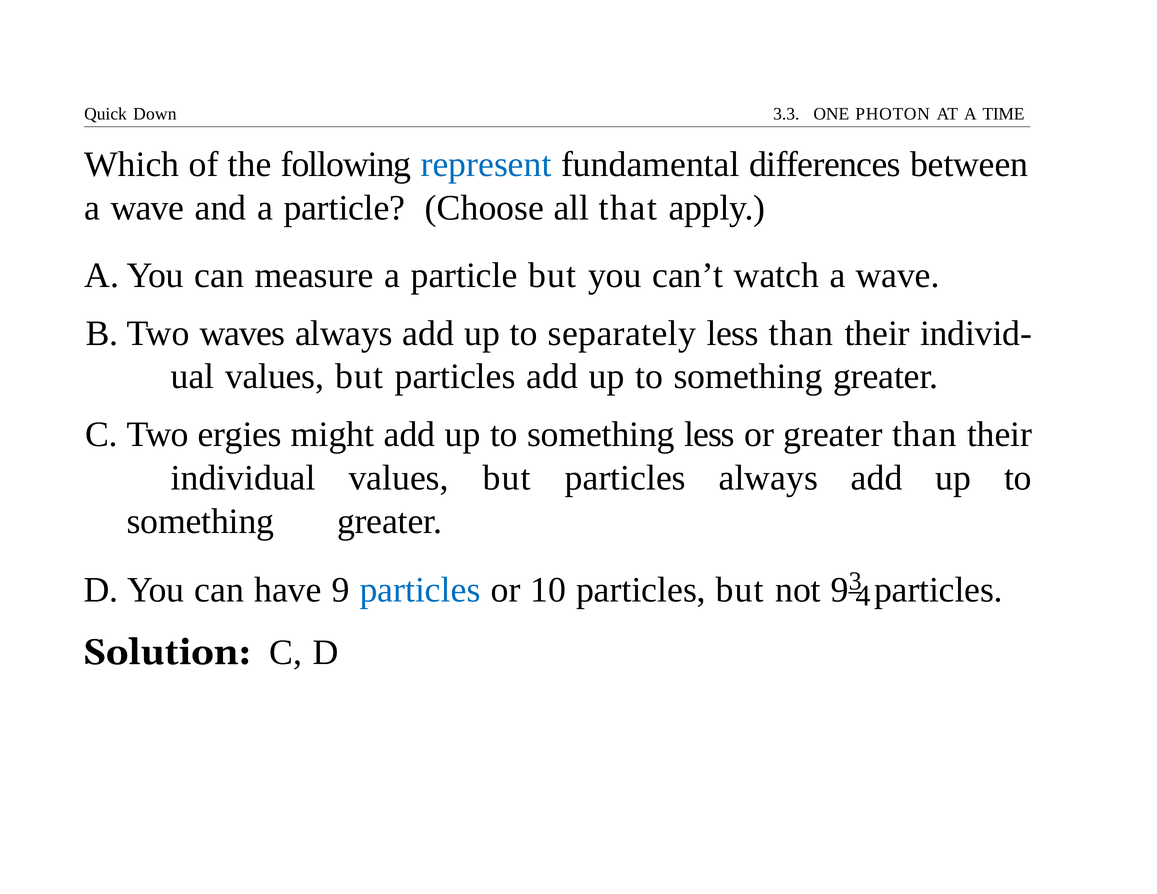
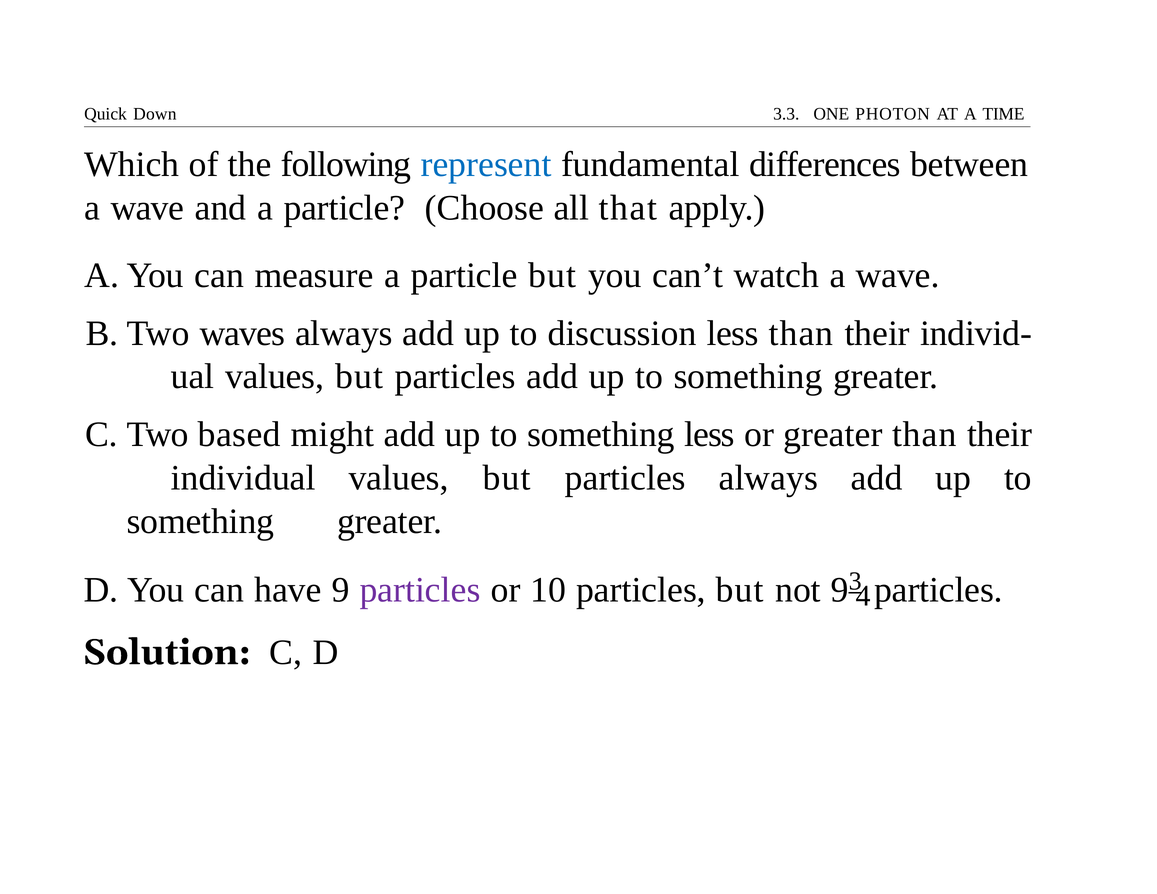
separately: separately -> discussion
ergies: ergies -> based
particles at (420, 590) colour: blue -> purple
